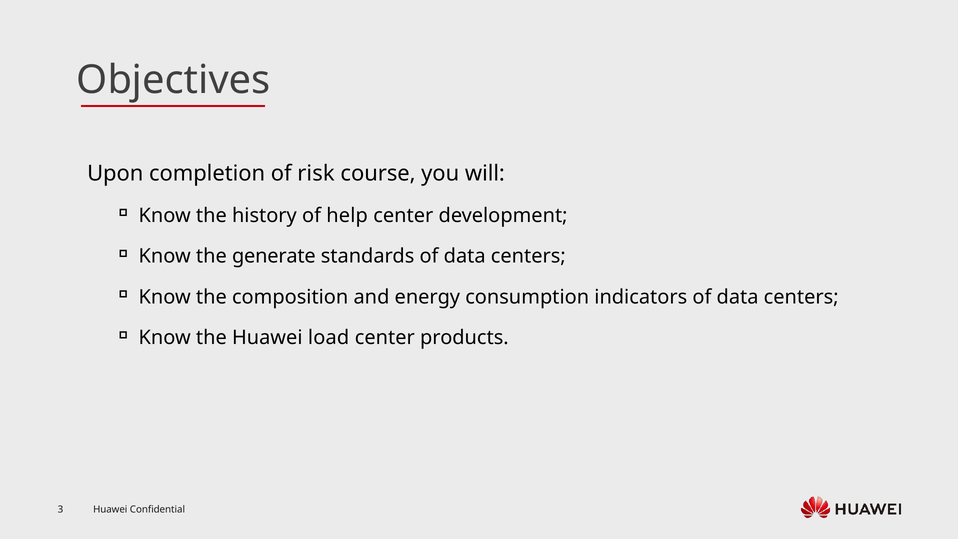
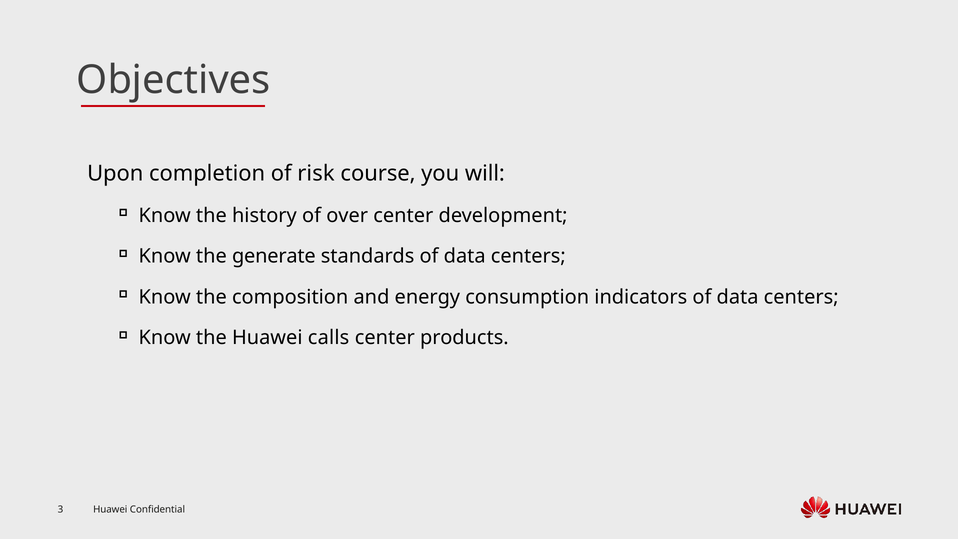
help: help -> over
load: load -> calls
